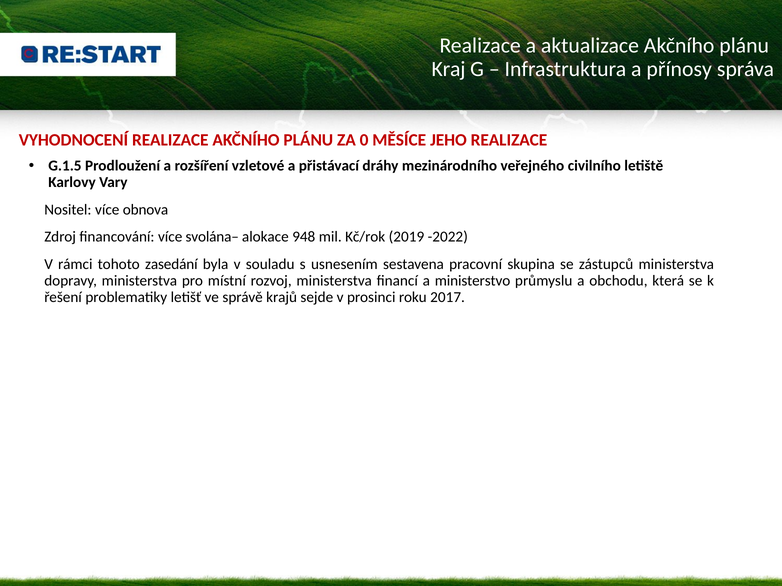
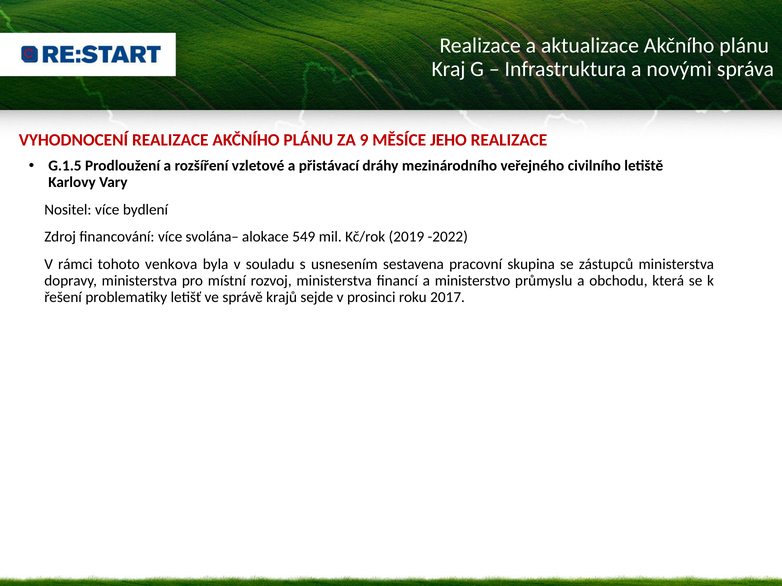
přínosy: přínosy -> novými
0: 0 -> 9
obnova: obnova -> bydlení
948: 948 -> 549
zasedání: zasedání -> venkova
